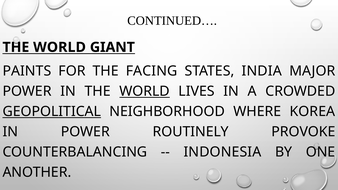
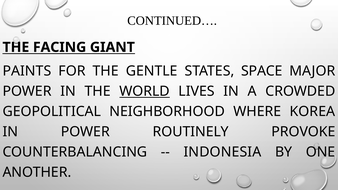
WORLD at (60, 47): WORLD -> FACING
FACING: FACING -> GENTLE
INDIA: INDIA -> SPACE
GEOPOLITICAL underline: present -> none
